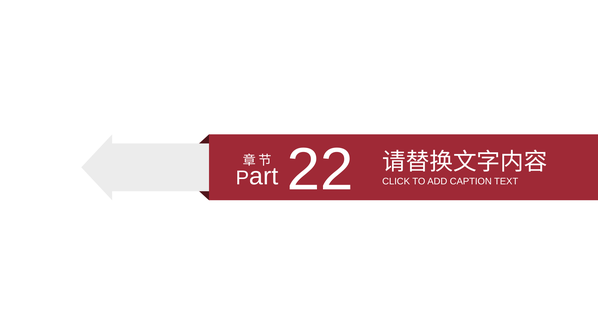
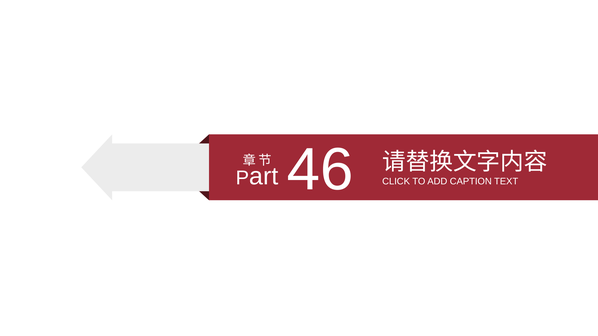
22: 22 -> 46
